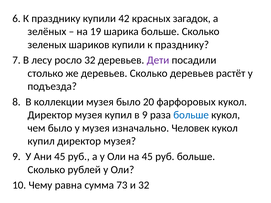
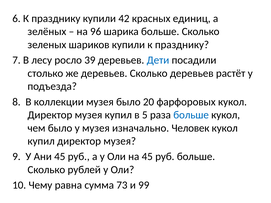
загадок: загадок -> единиц
19: 19 -> 96
росло 32: 32 -> 39
Дети colour: purple -> blue
в 9: 9 -> 5
и 32: 32 -> 99
